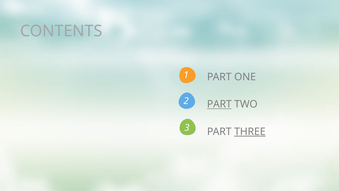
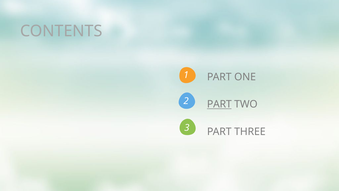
THREE underline: present -> none
